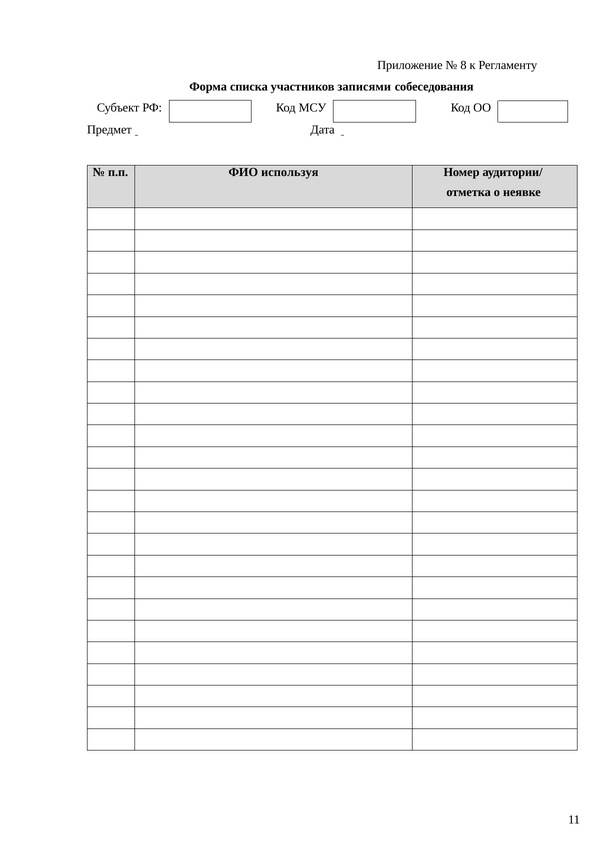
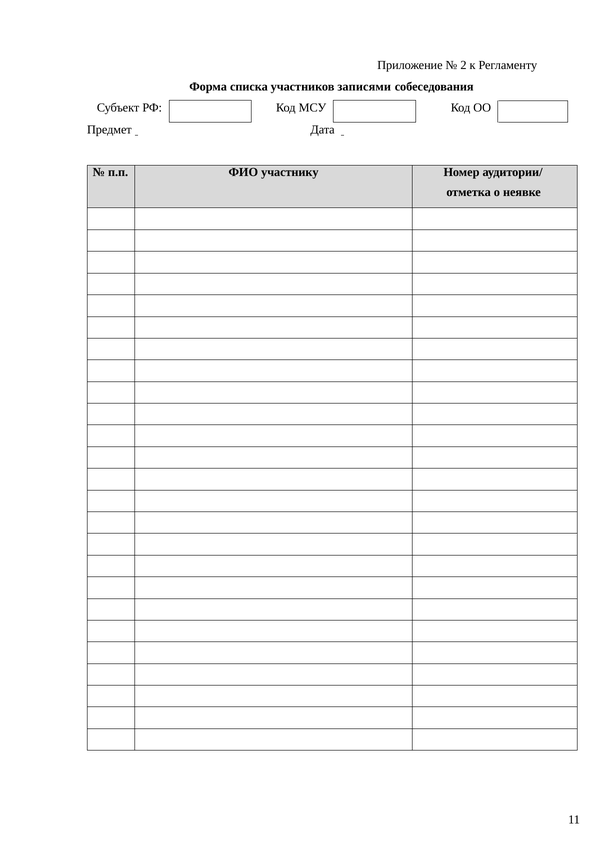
8: 8 -> 2
используя: используя -> участнику
